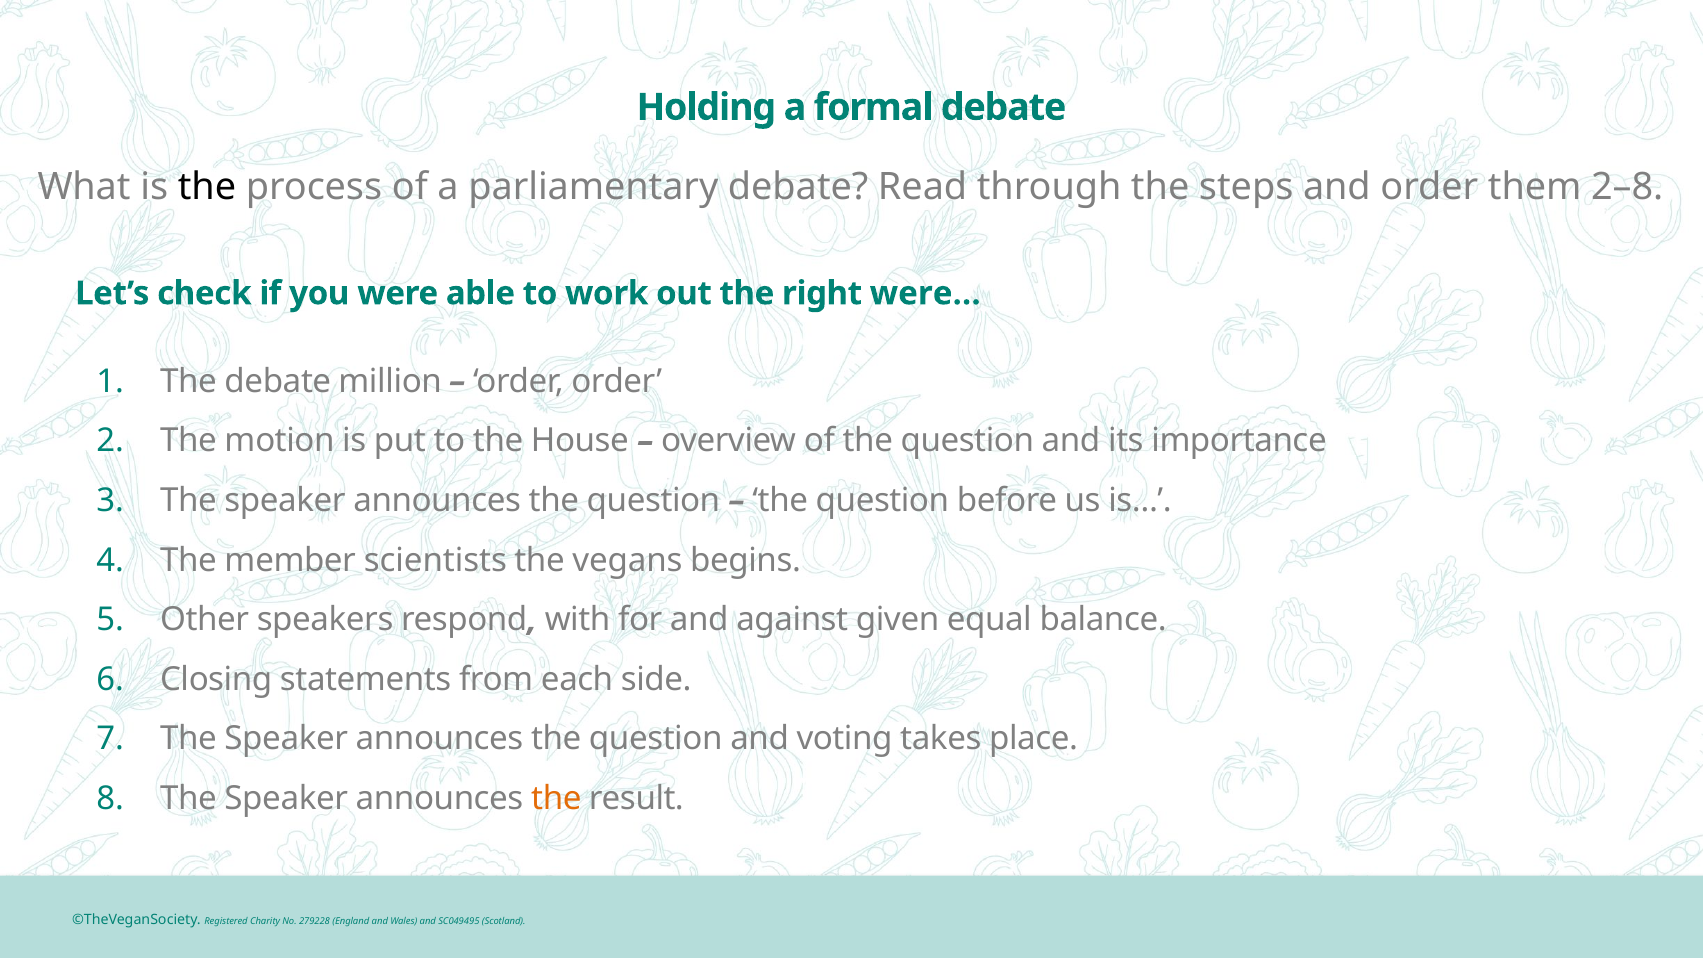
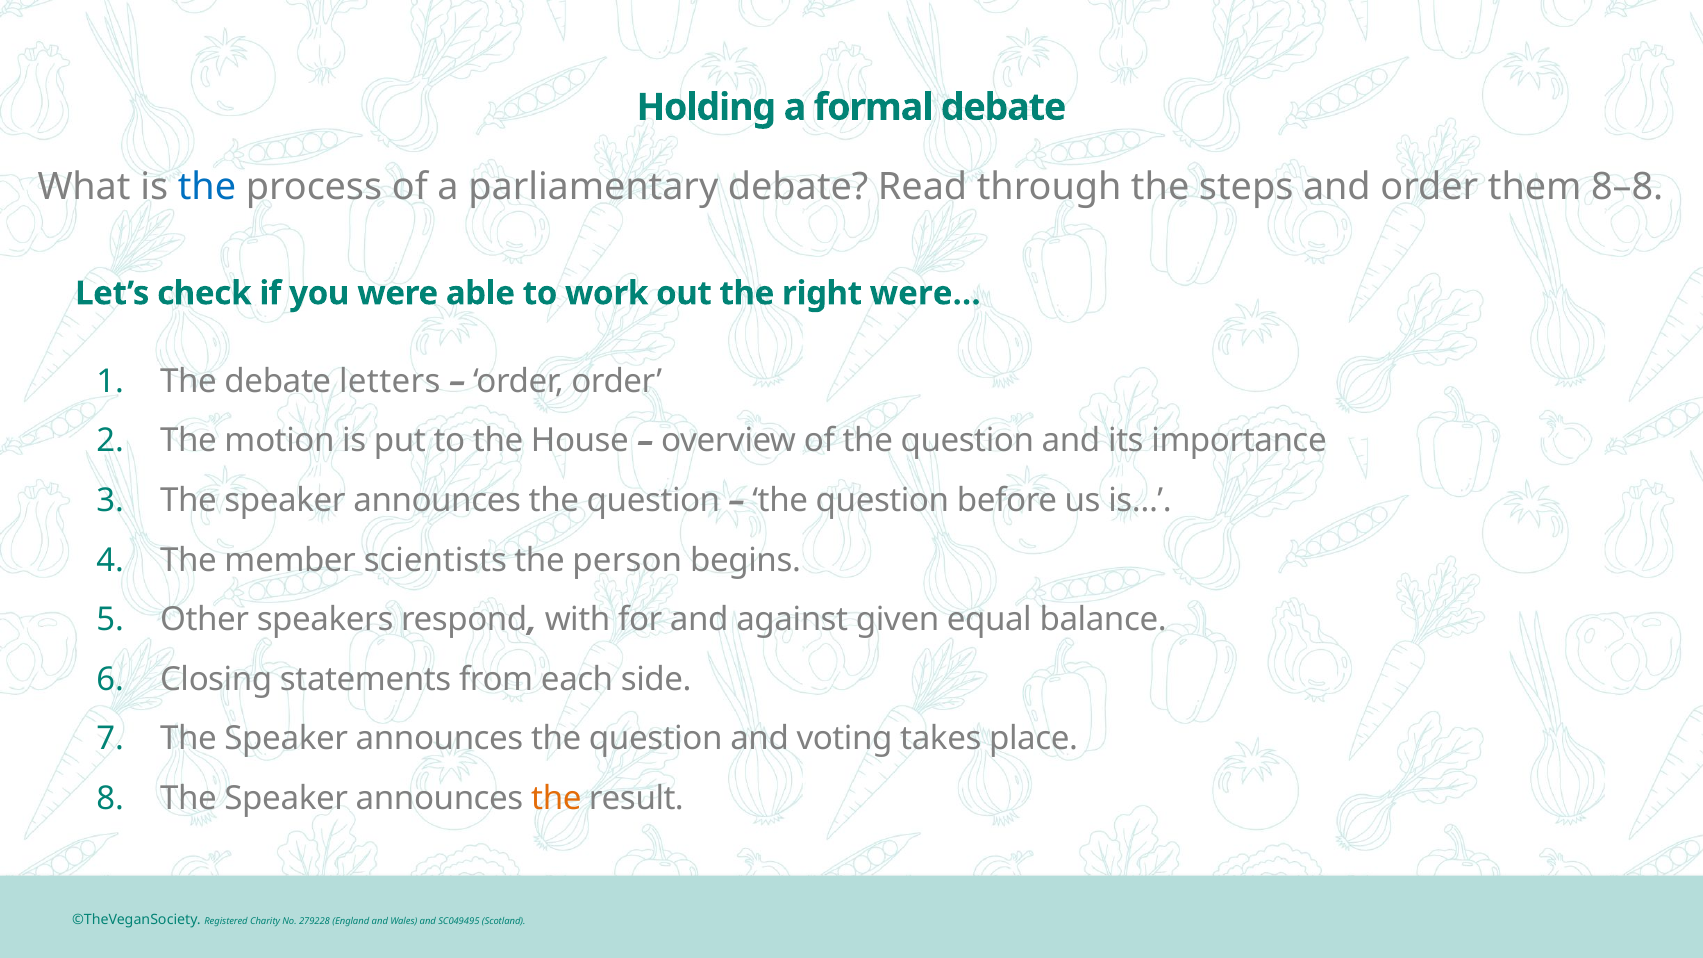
the at (207, 187) colour: black -> blue
2–8: 2–8 -> 8–8
million: million -> letters
vegans: vegans -> person
